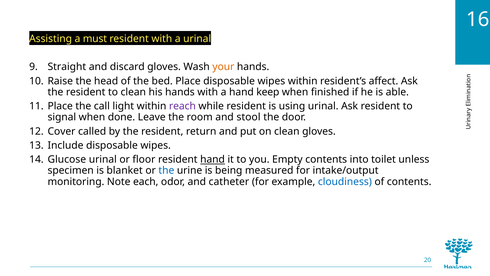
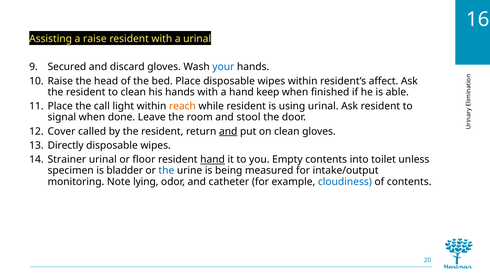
a must: must -> raise
Straight: Straight -> Secured
your colour: orange -> blue
reach colour: purple -> orange
and at (228, 131) underline: none -> present
Include: Include -> Directly
Glucose: Glucose -> Strainer
blanket: blanket -> bladder
each: each -> lying
